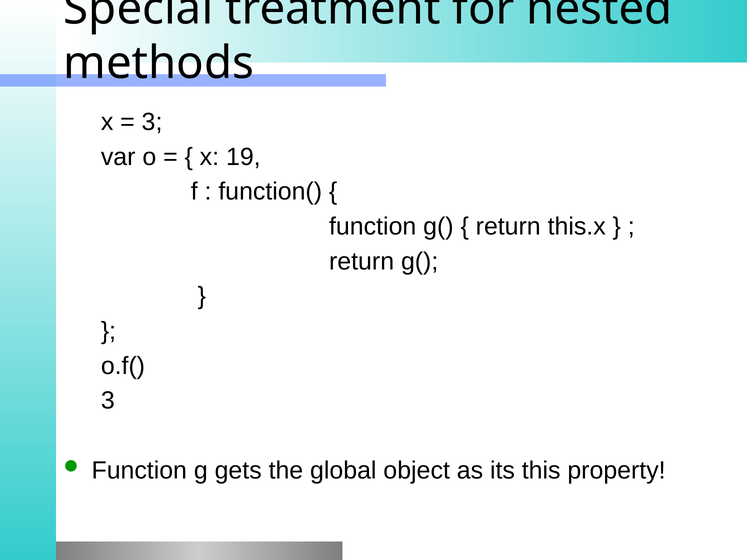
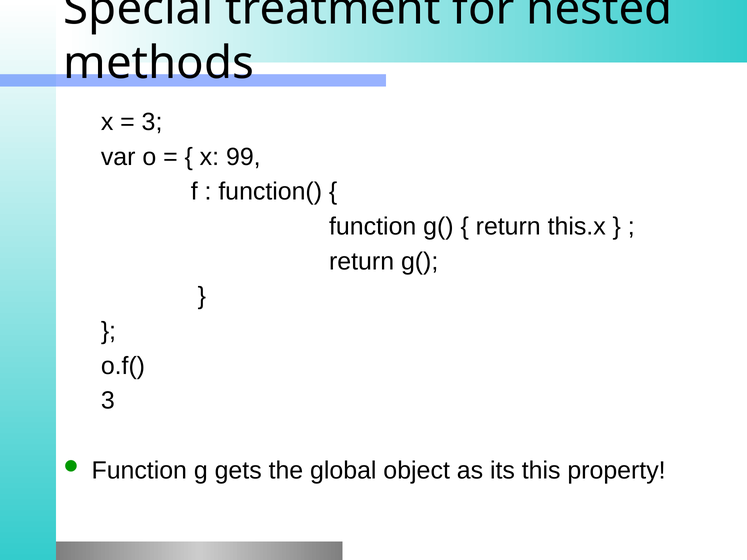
19: 19 -> 99
